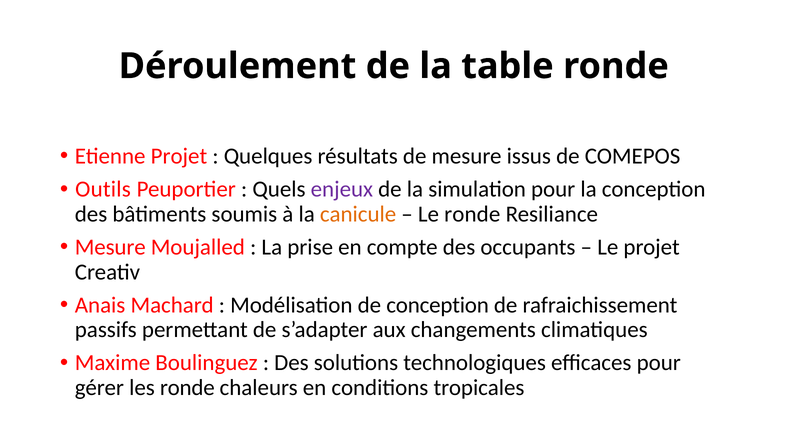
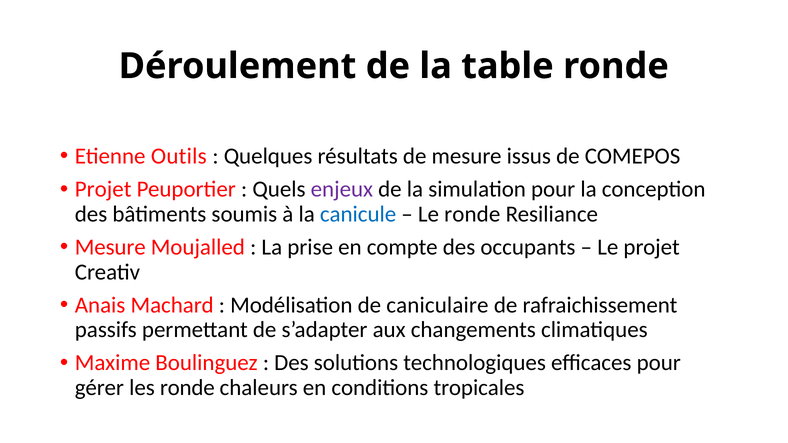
Etienne Projet: Projet -> Outils
Outils at (103, 189): Outils -> Projet
canicule colour: orange -> blue
de conception: conception -> caniculaire
